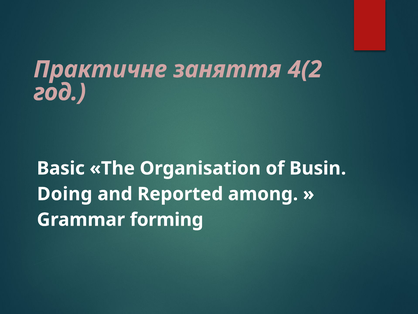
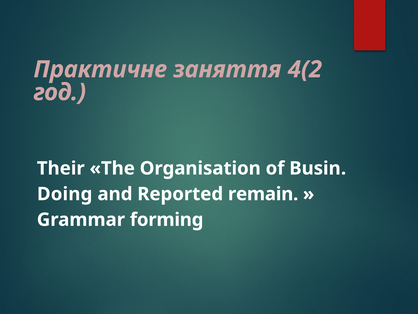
Basic: Basic -> Their
among: among -> remain
